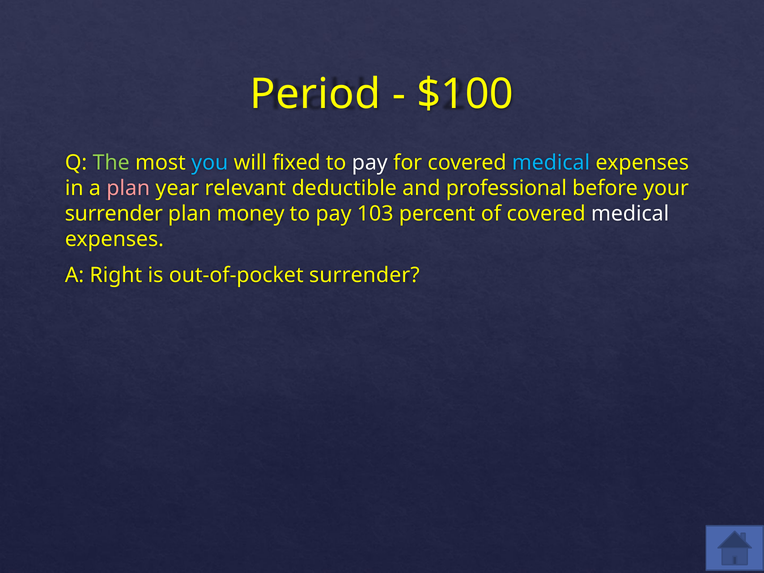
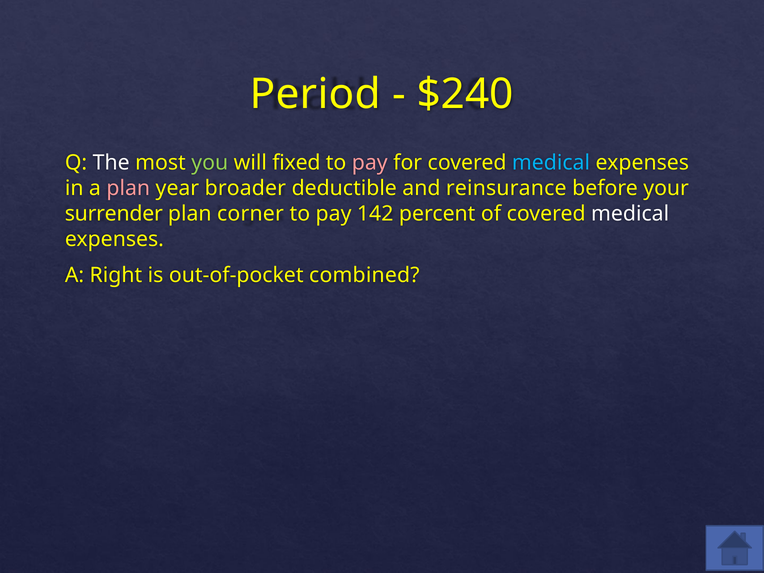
$100: $100 -> $240
The colour: light green -> white
you colour: light blue -> light green
pay at (370, 163) colour: white -> pink
relevant: relevant -> broader
professional: professional -> reinsurance
money: money -> corner
103: 103 -> 142
out-of-pocket surrender: surrender -> combined
